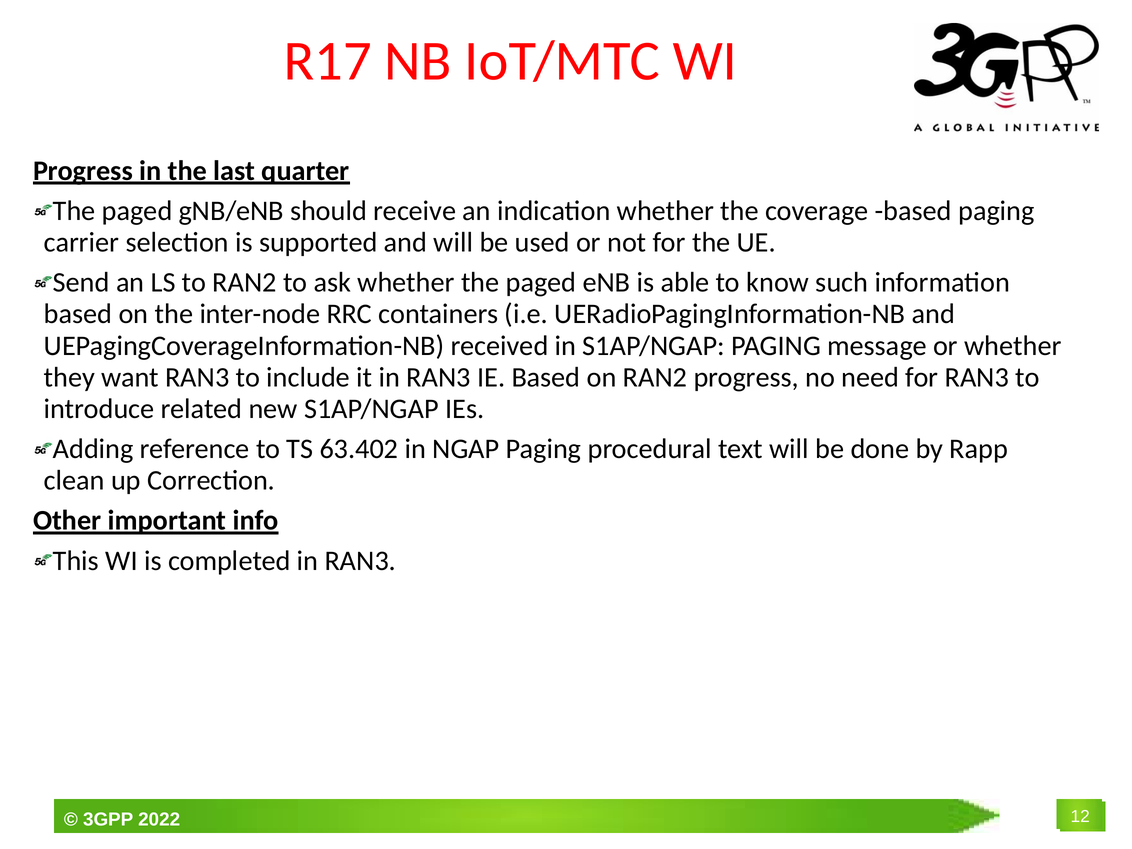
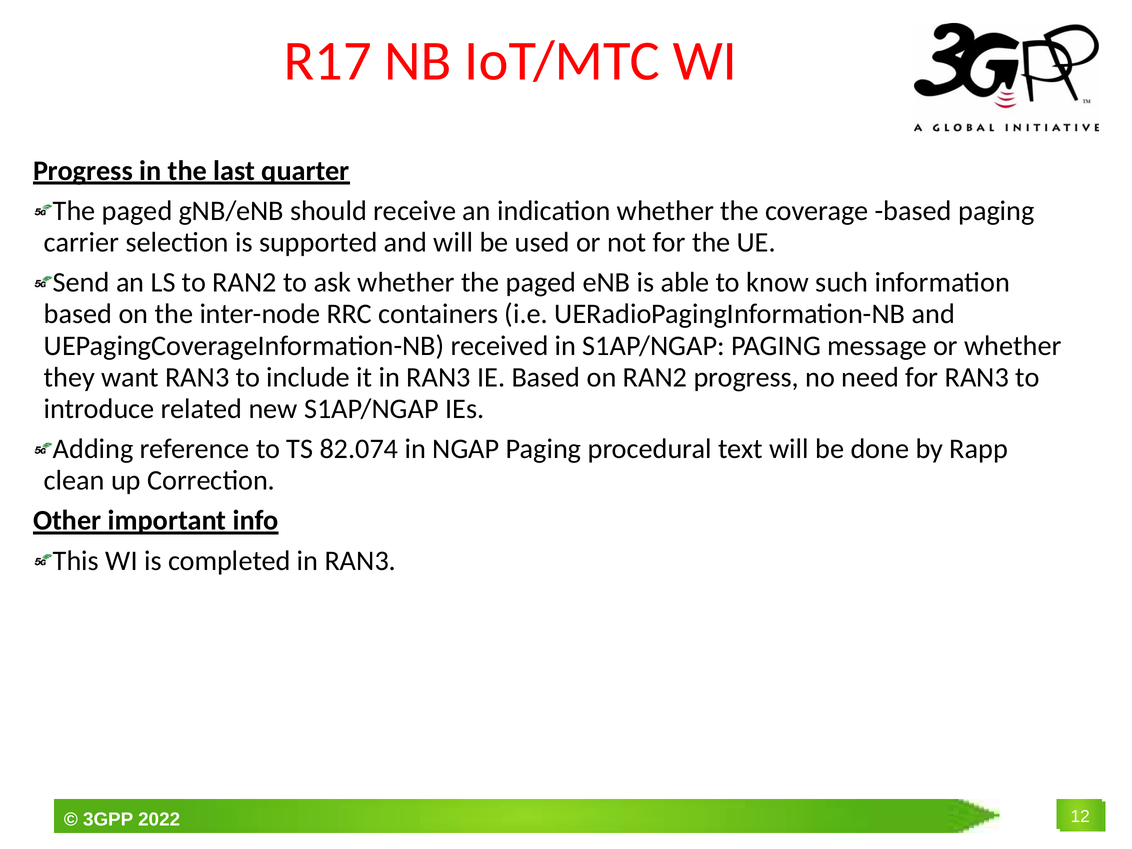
63.402: 63.402 -> 82.074
